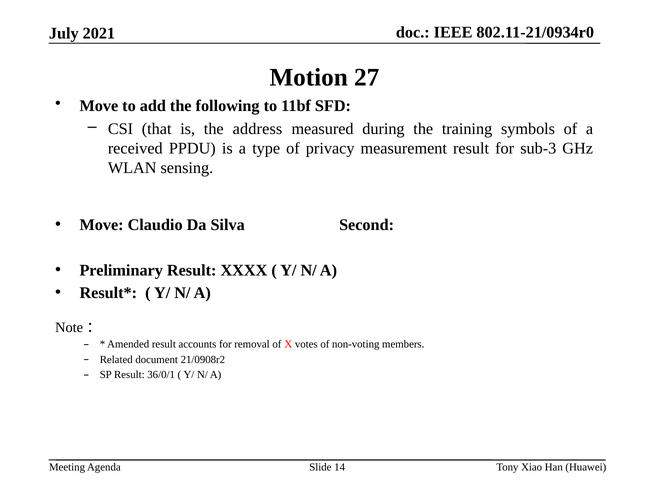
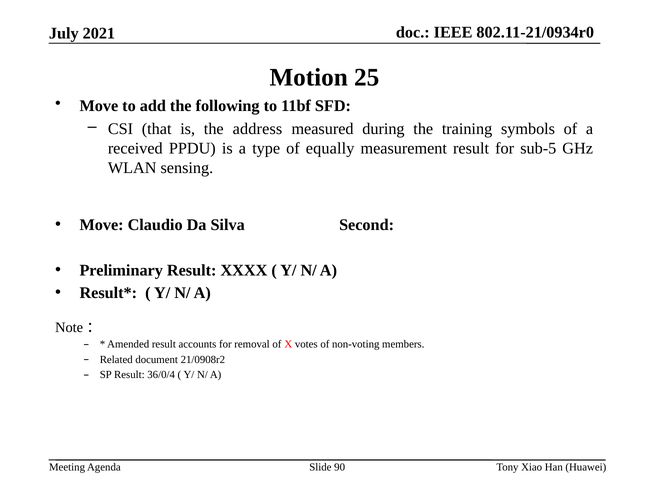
27: 27 -> 25
privacy: privacy -> equally
sub-3: sub-3 -> sub-5
36/0/1: 36/0/1 -> 36/0/4
14: 14 -> 90
